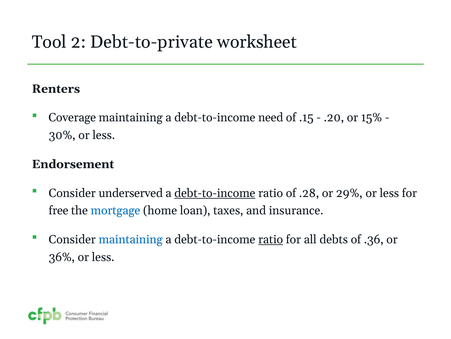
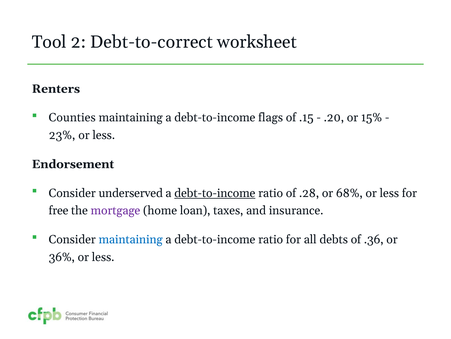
Debt-to-private: Debt-to-private -> Debt-to-correct
Coverage: Coverage -> Counties
need: need -> flags
30%: 30% -> 23%
29%: 29% -> 68%
mortgage colour: blue -> purple
ratio at (271, 239) underline: present -> none
